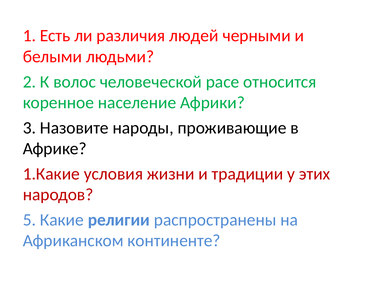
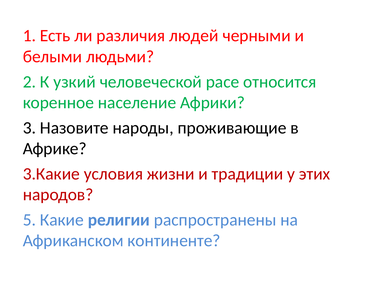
волос: волос -> узкий
1.Какие: 1.Какие -> 3.Какие
